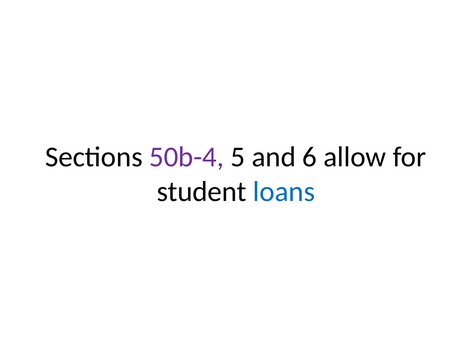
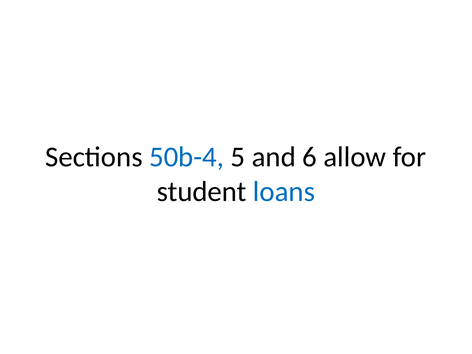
50b-4 colour: purple -> blue
